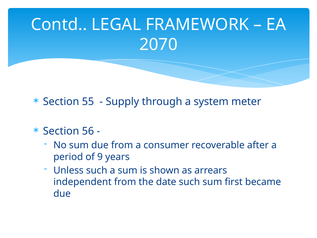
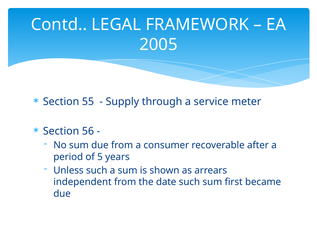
2070: 2070 -> 2005
system: system -> service
9: 9 -> 5
